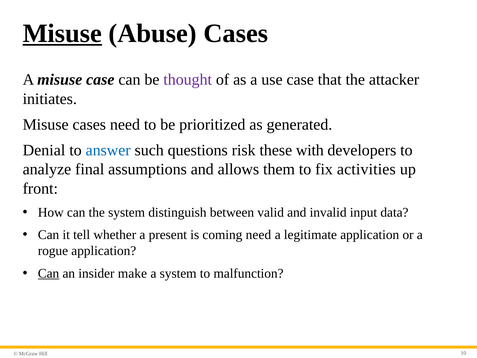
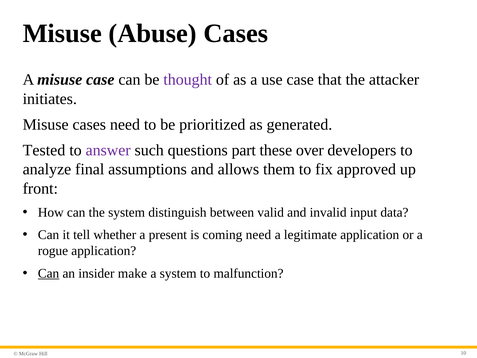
Misuse at (62, 33) underline: present -> none
Denial: Denial -> Tested
answer colour: blue -> purple
risk: risk -> part
with: with -> over
activities: activities -> approved
